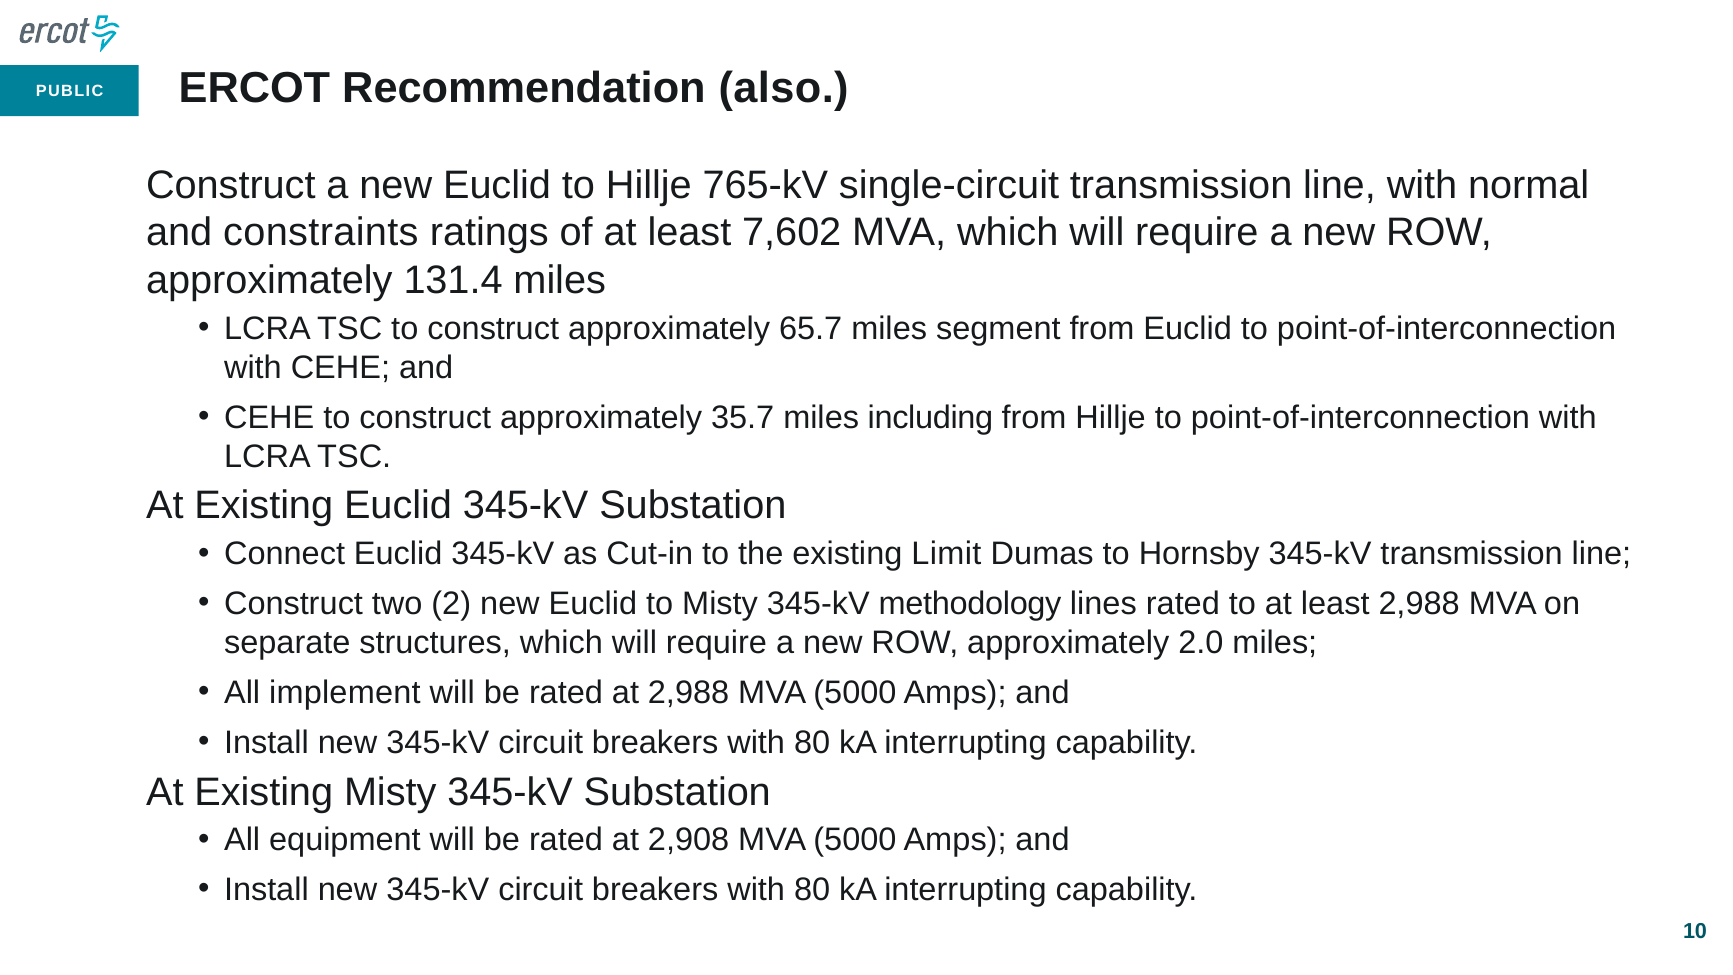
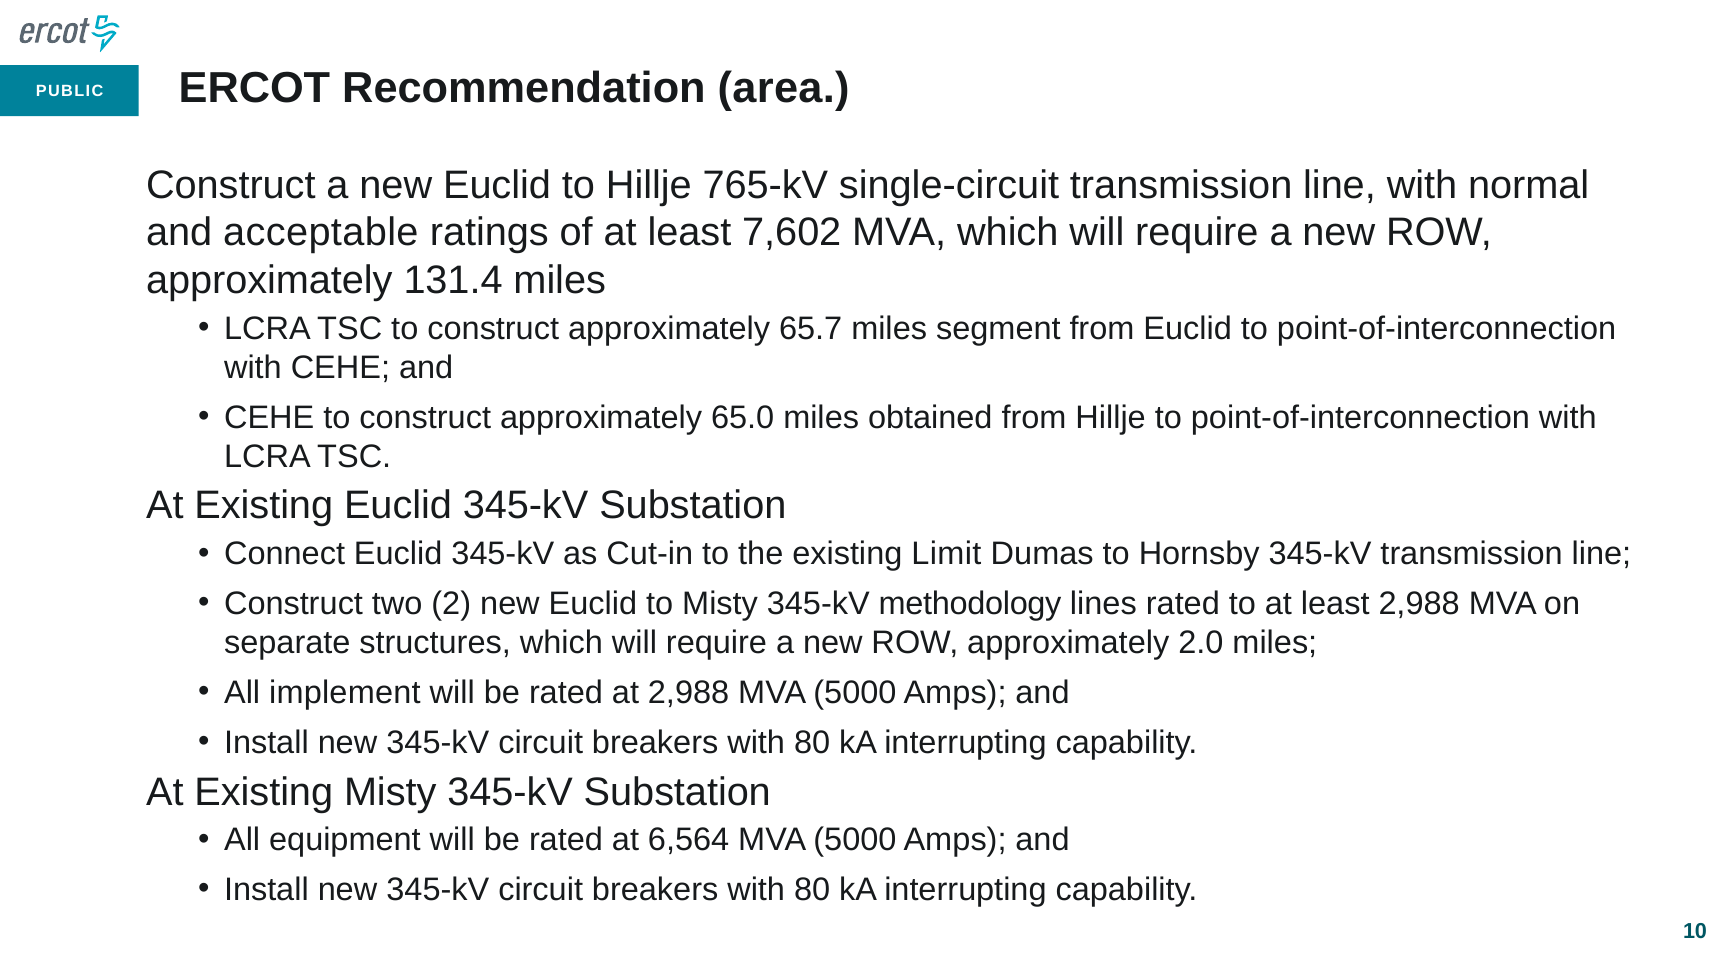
also: also -> area
constraints: constraints -> acceptable
35.7: 35.7 -> 65.0
including: including -> obtained
2,908: 2,908 -> 6,564
